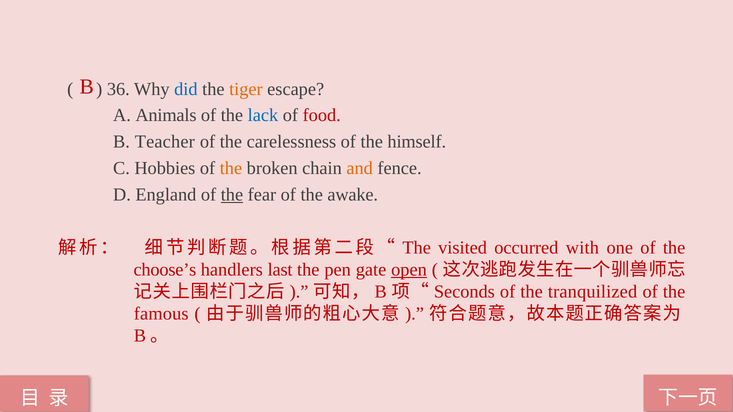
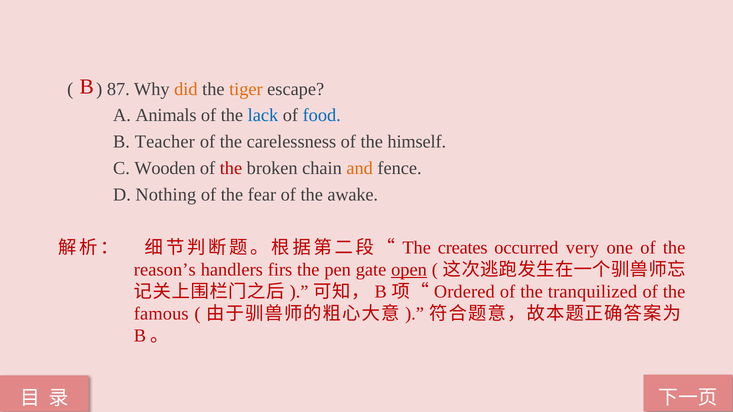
36: 36 -> 87
did colour: blue -> orange
food colour: red -> blue
Hobbies: Hobbies -> Wooden
the at (231, 168) colour: orange -> red
England: England -> Nothing
the at (232, 195) underline: present -> none
visited: visited -> creates
with: with -> very
choose’s: choose’s -> reason’s
last: last -> firs
Seconds: Seconds -> Ordered
